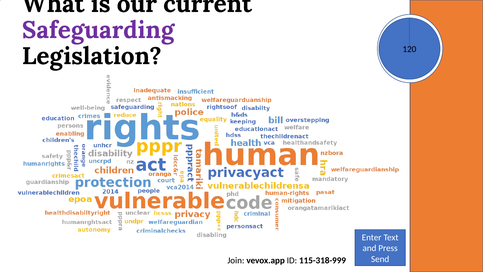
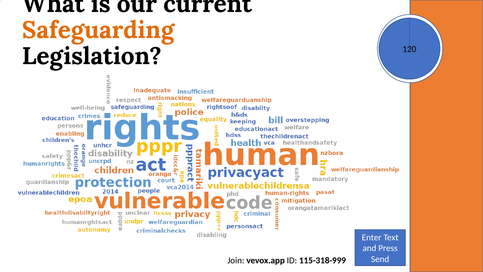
Safeguarding colour: purple -> orange
